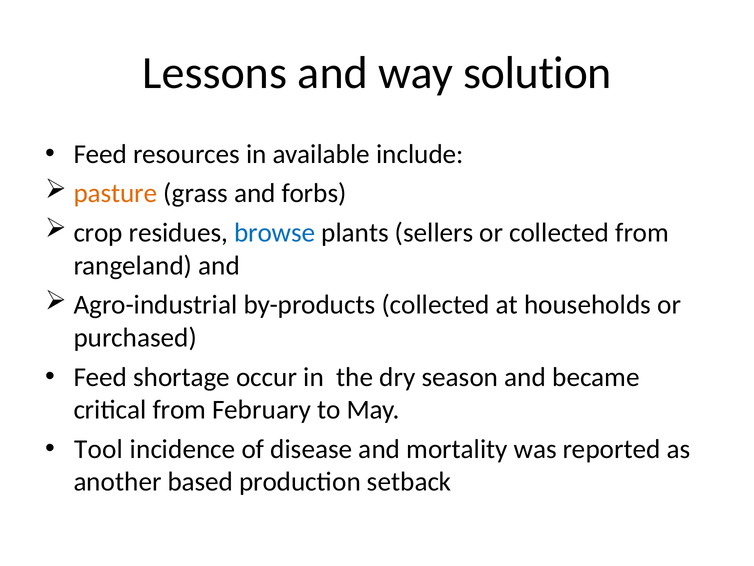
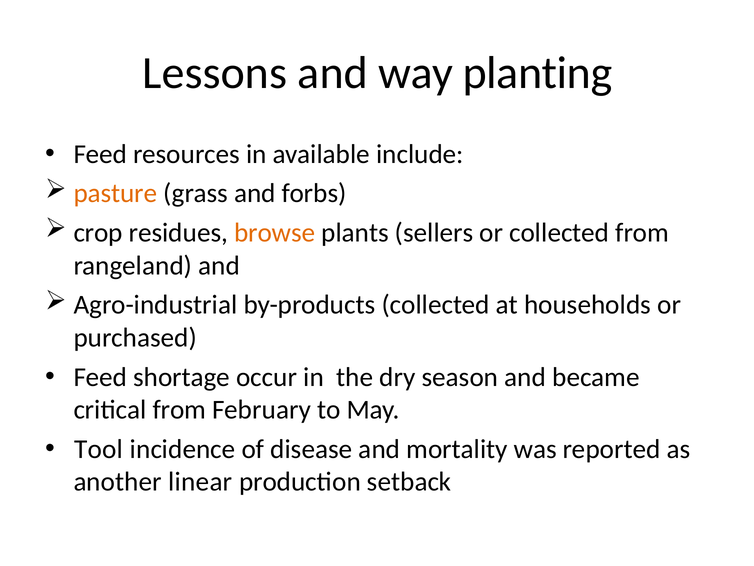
solution: solution -> planting
browse colour: blue -> orange
based: based -> linear
